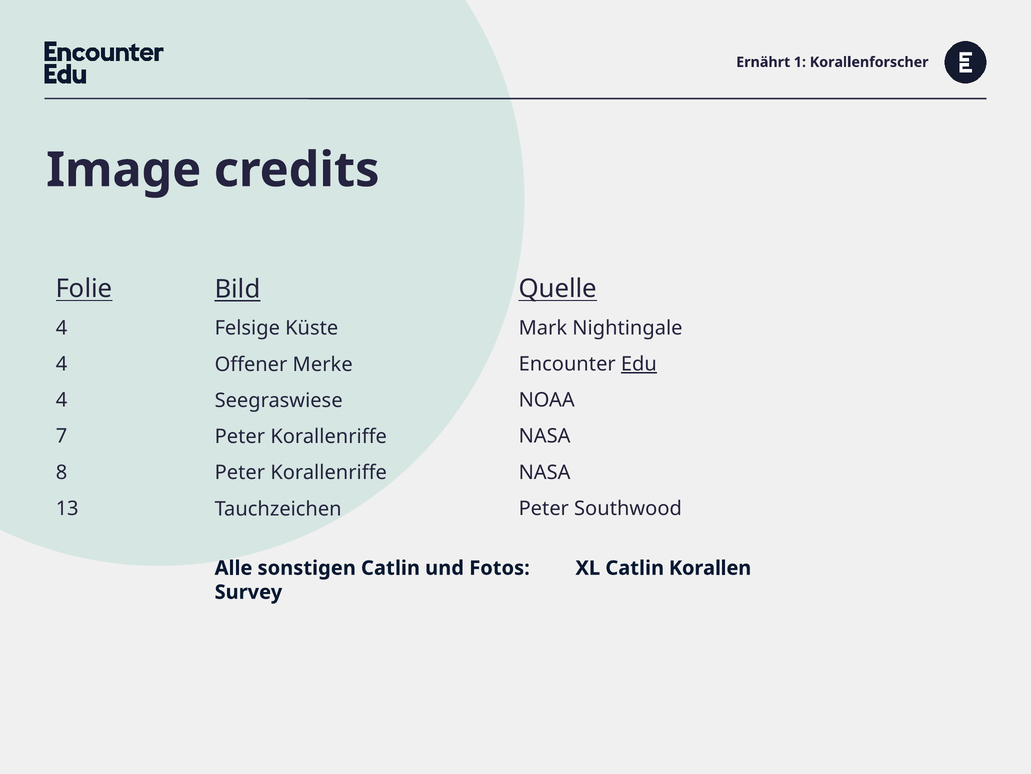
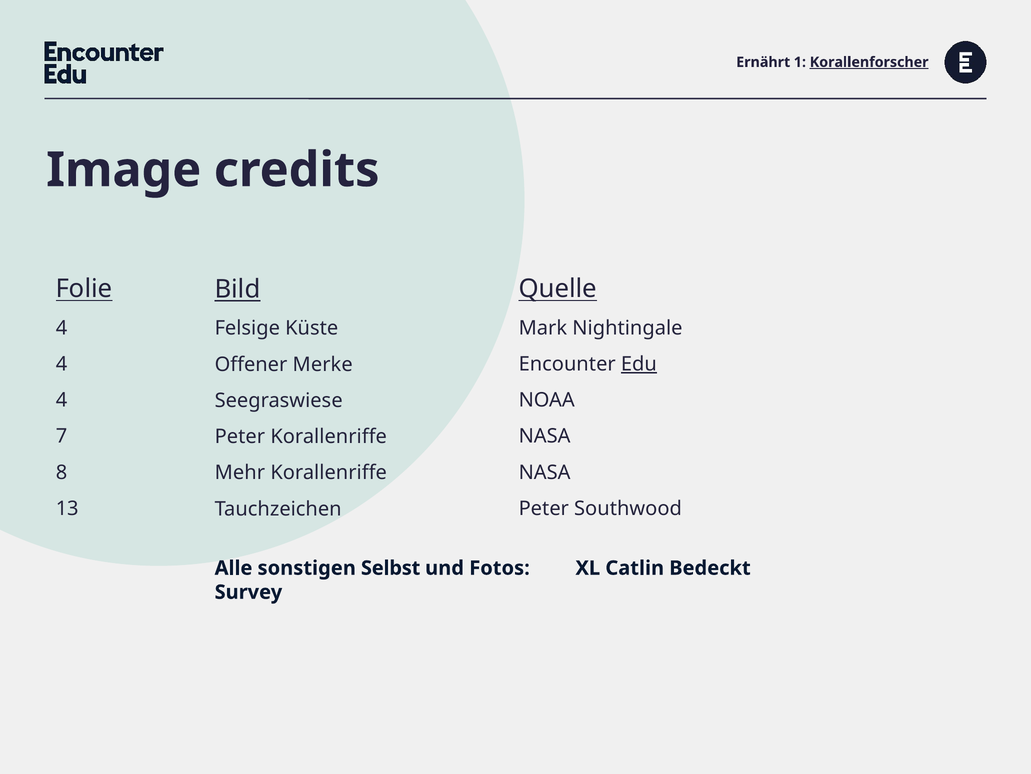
Korallenforscher underline: none -> present
Peter at (240, 472): Peter -> Mehr
sonstigen Catlin: Catlin -> Selbst
Korallen: Korallen -> Bedeckt
